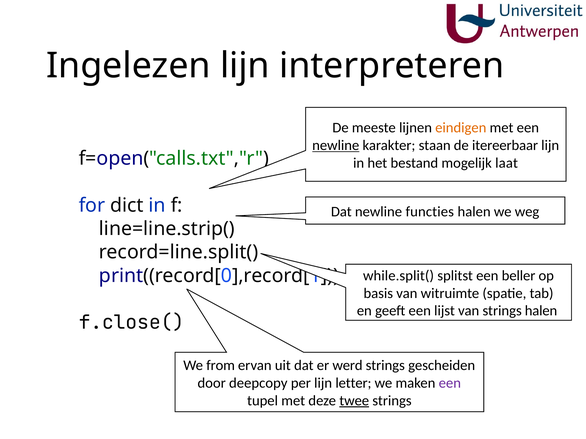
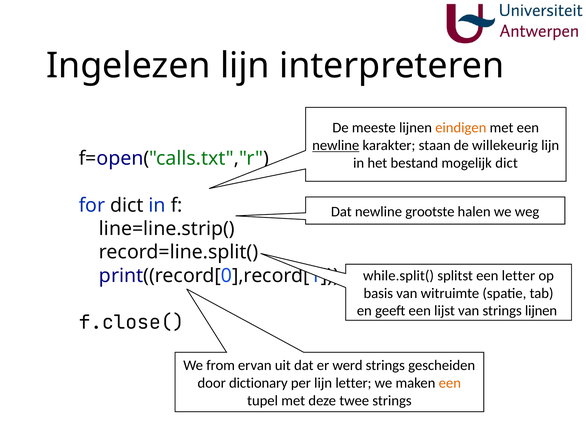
itereerbaar: itereerbaar -> willekeurig
mogelijk laat: laat -> dict
functies: functies -> grootste
een beller: beller -> letter
strings halen: halen -> lijnen
deepcopy: deepcopy -> dictionary
een at (450, 383) colour: purple -> orange
twee underline: present -> none
